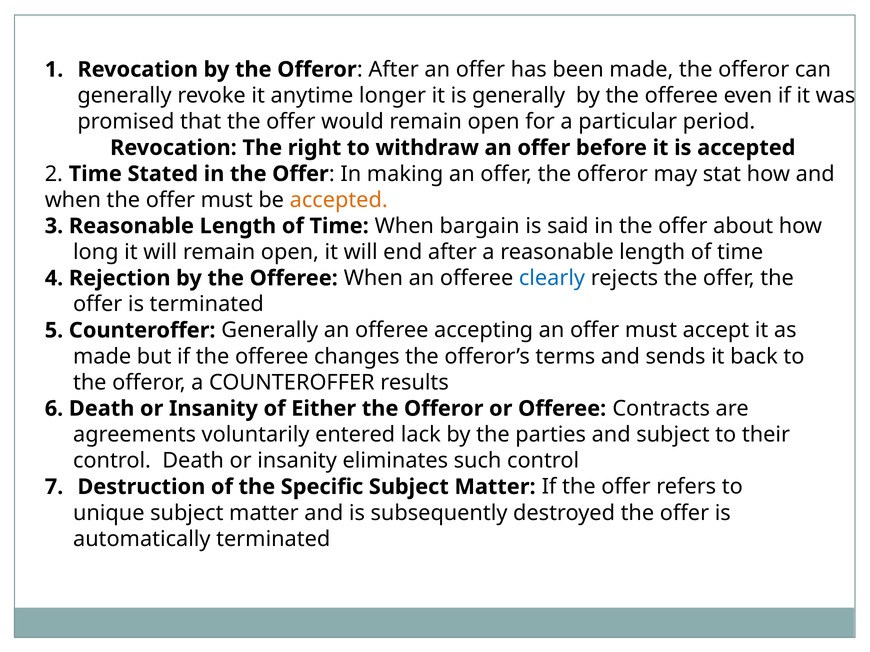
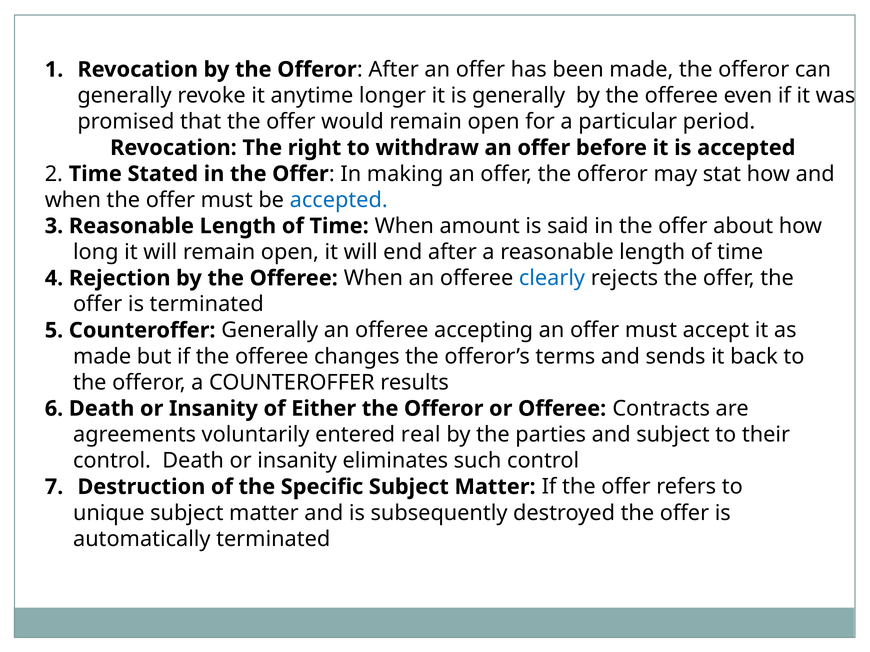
accepted at (339, 200) colour: orange -> blue
bargain: bargain -> amount
lack: lack -> real
